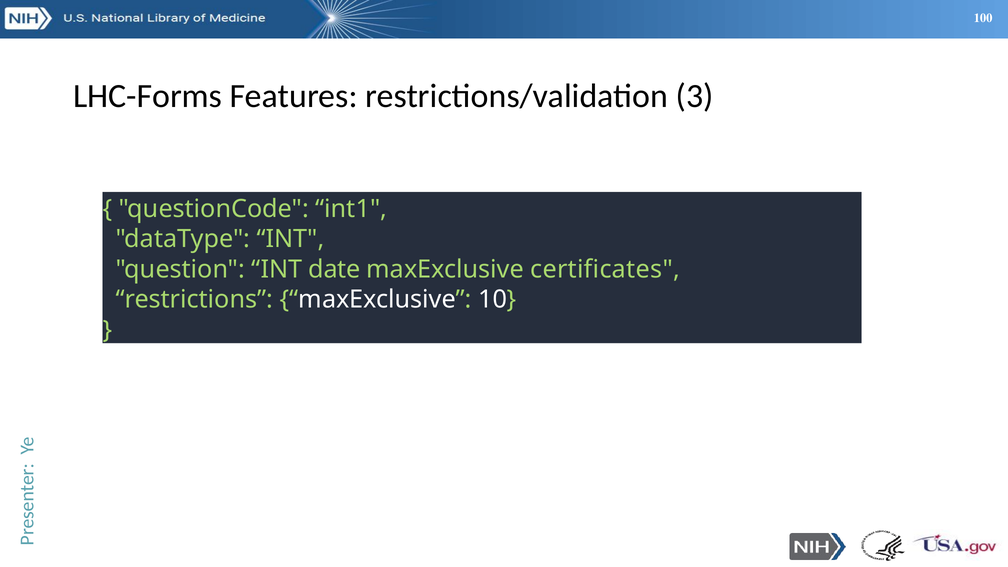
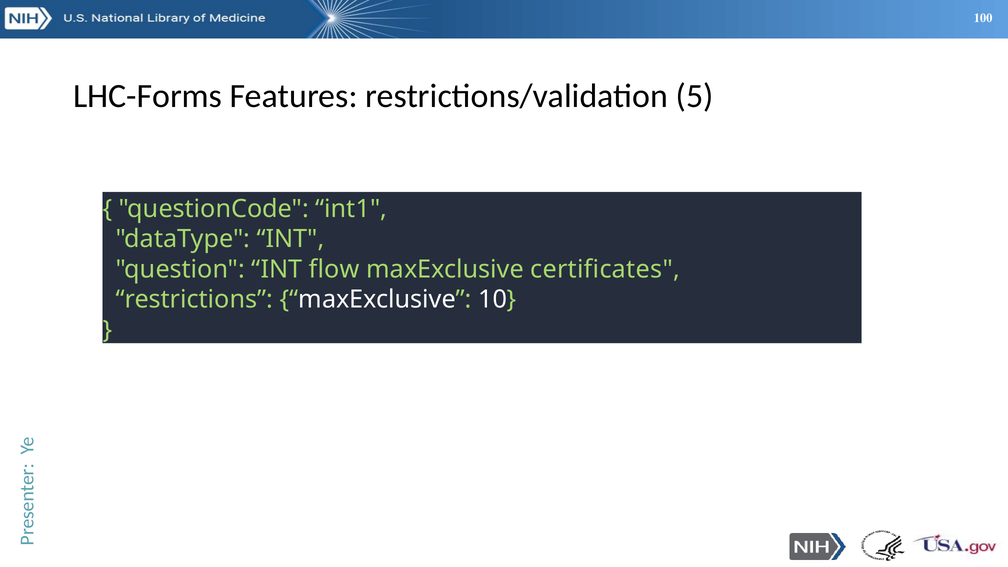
3: 3 -> 5
date: date -> flow
